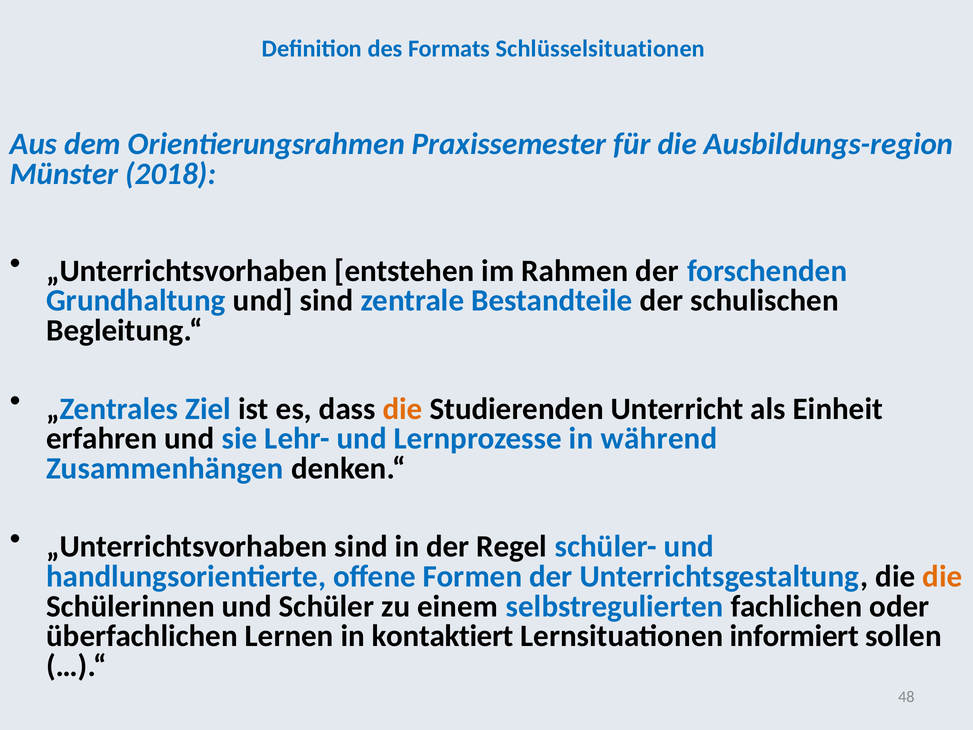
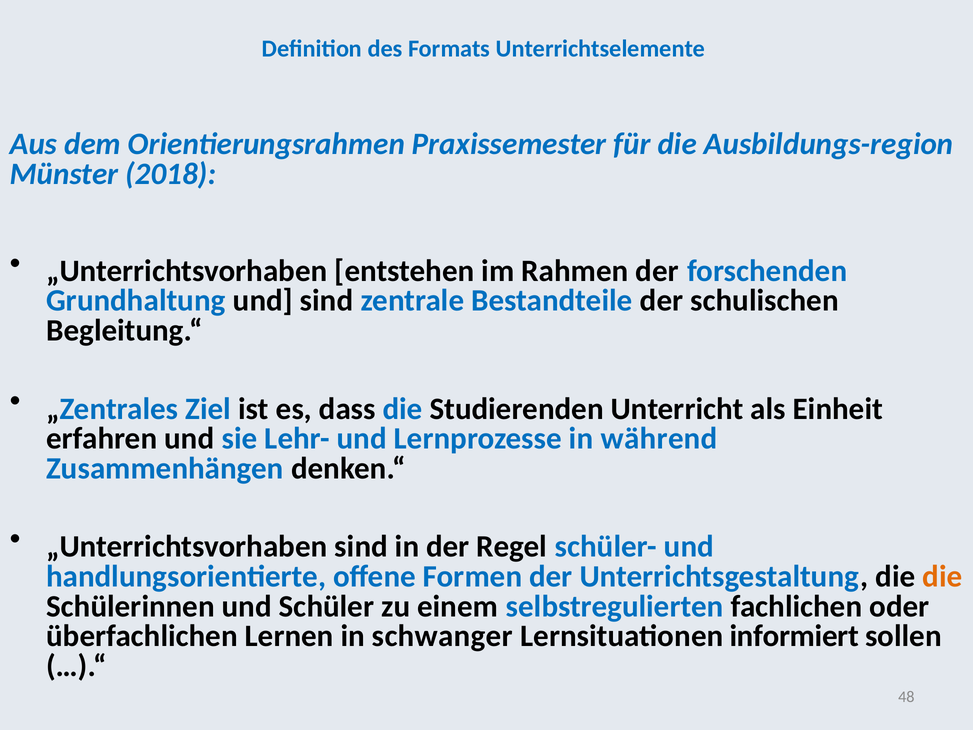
Schlüsselsituationen: Schlüsselsituationen -> Unterrichtselemente
die at (403, 409) colour: orange -> blue
kontaktiert: kontaktiert -> schwanger
